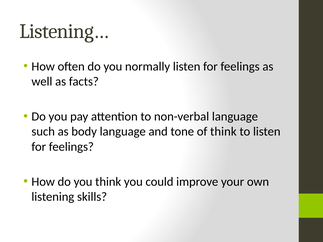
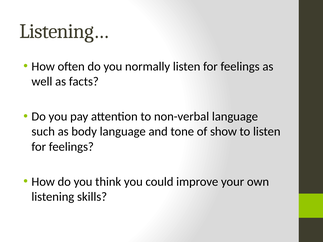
of think: think -> show
